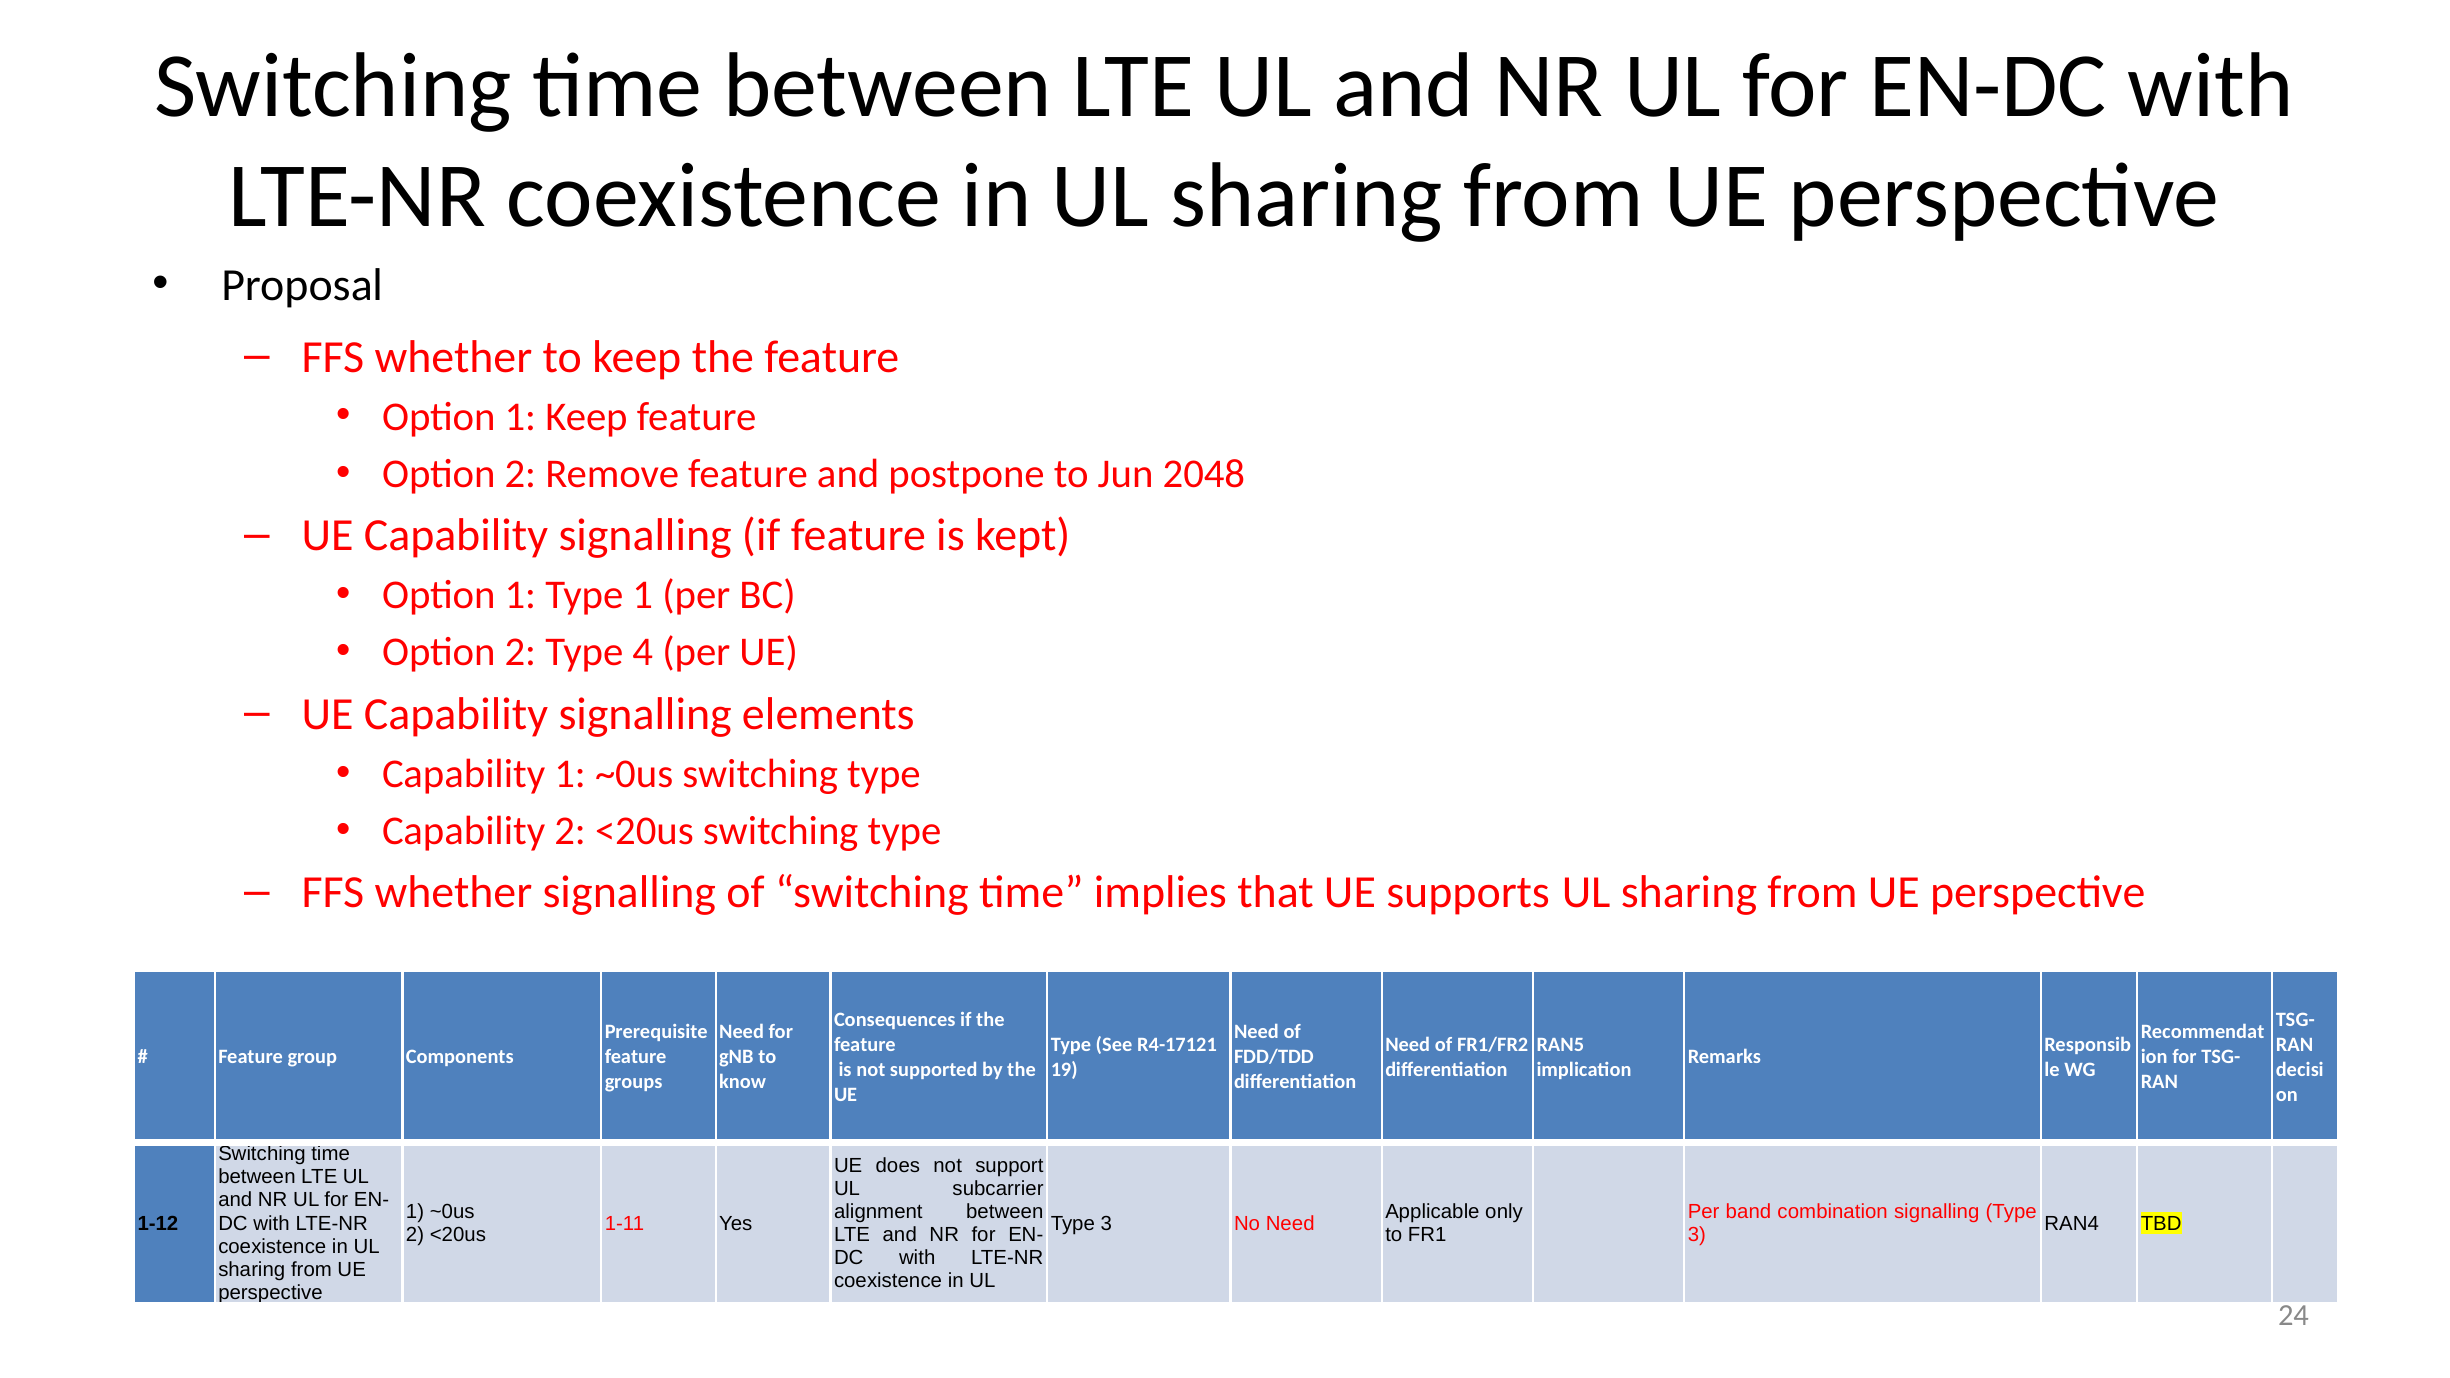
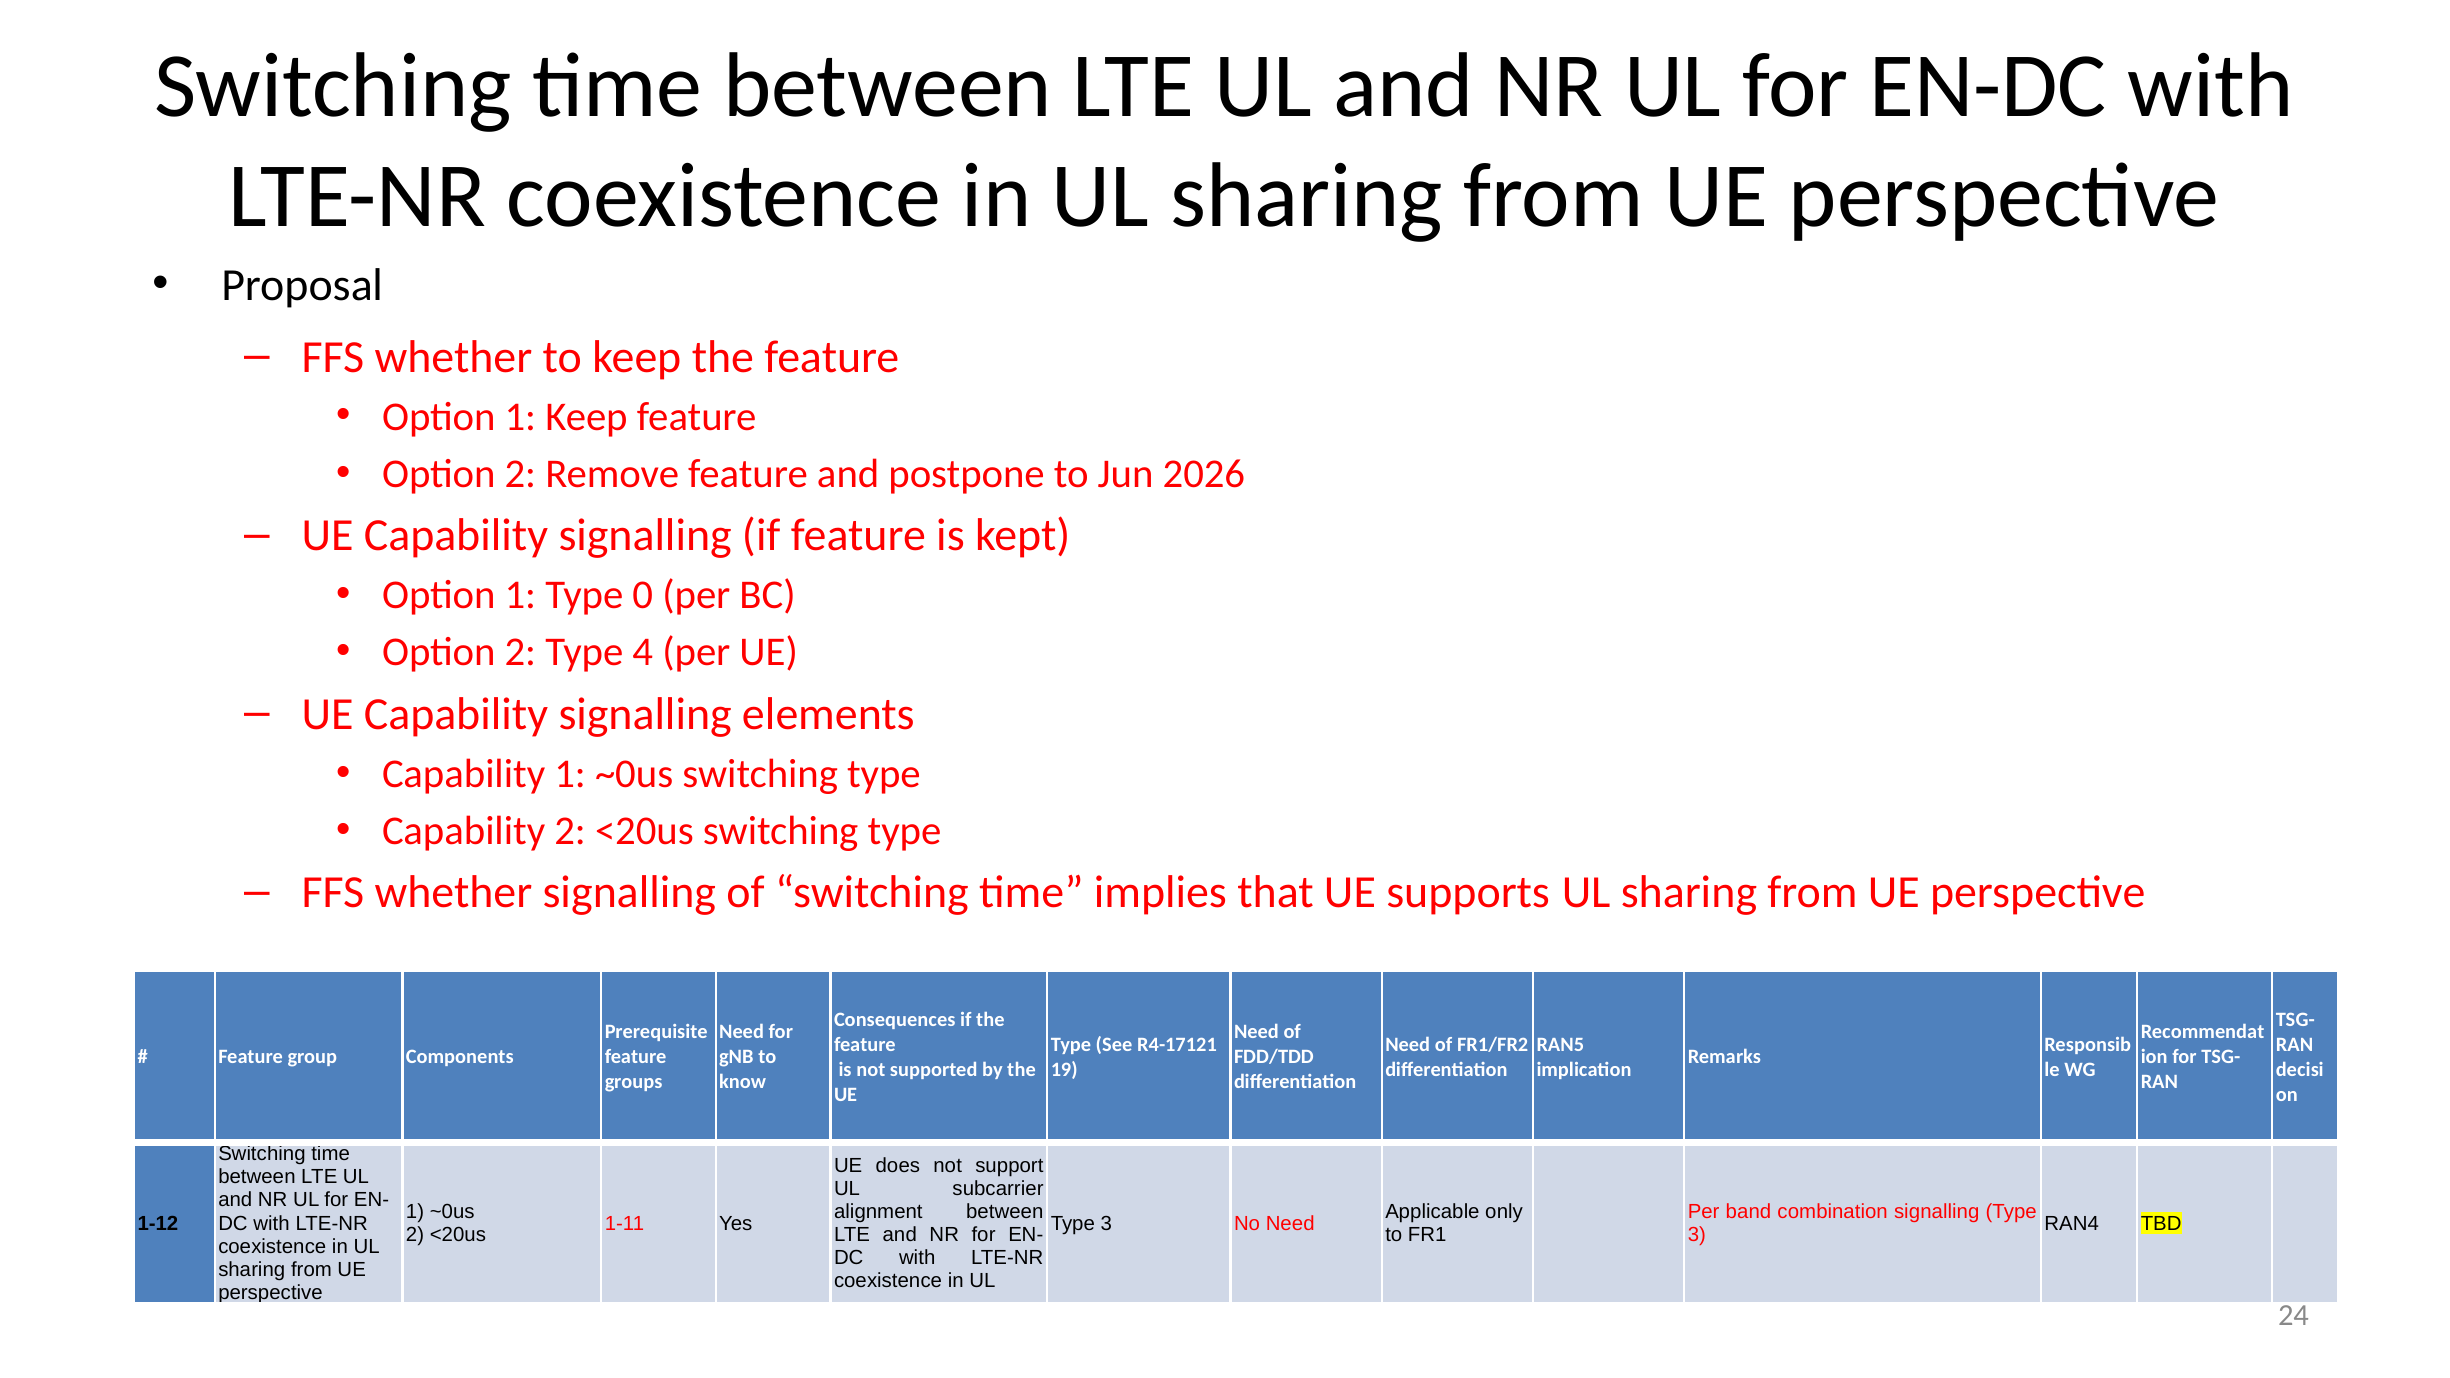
2048: 2048 -> 2026
Type 1: 1 -> 0
